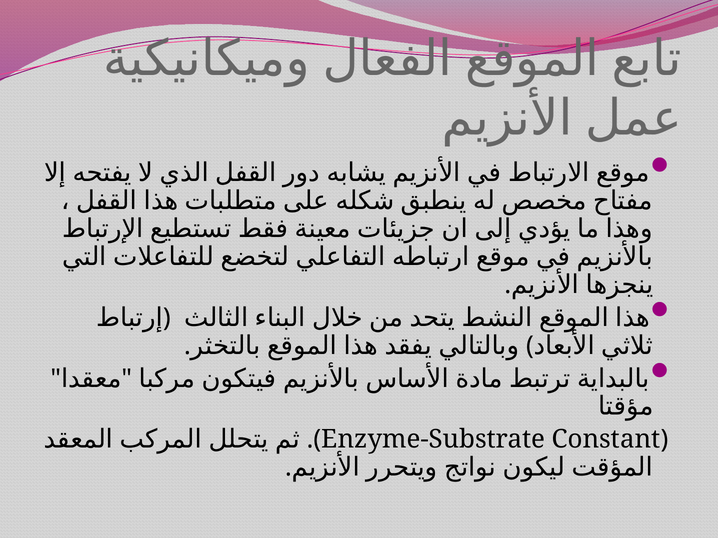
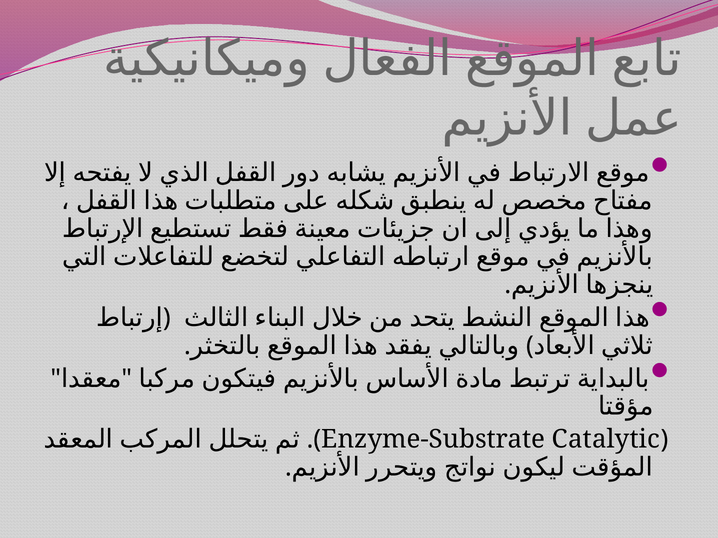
Constant: Constant -> Catalytic
